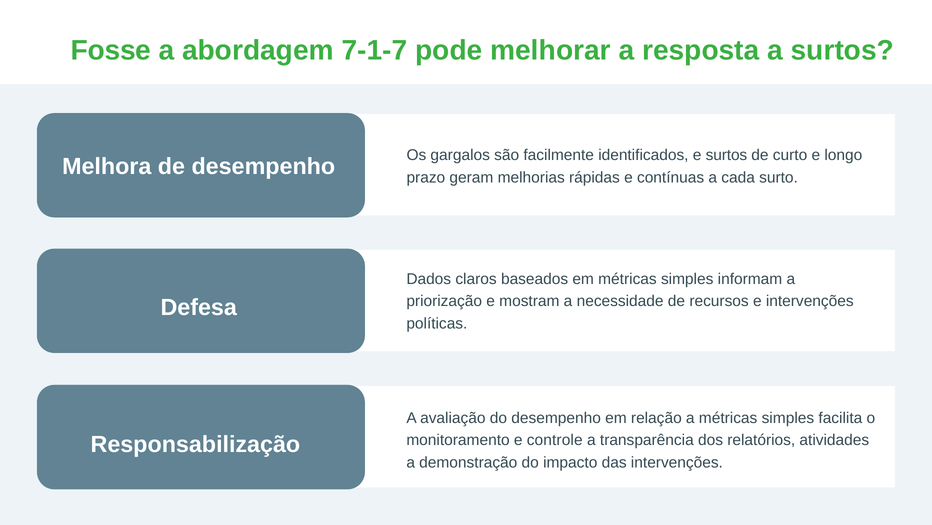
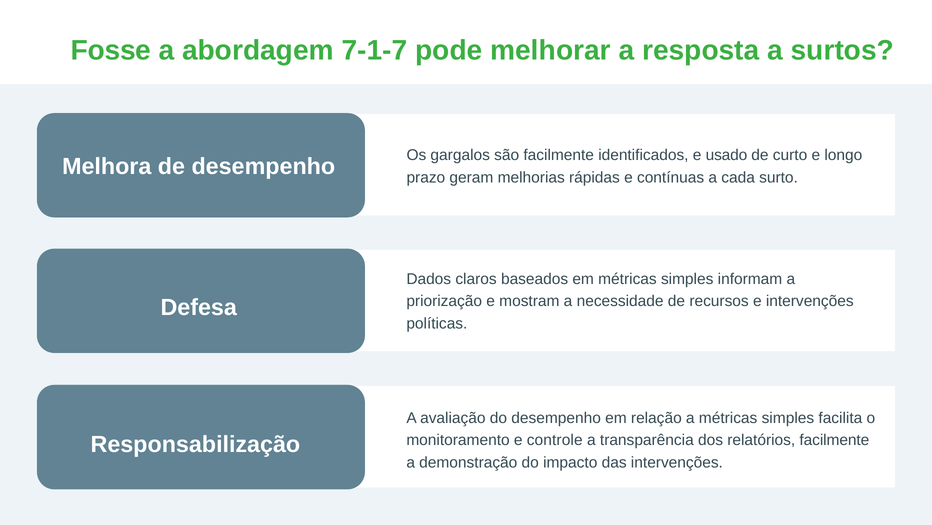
e surtos: surtos -> usado
relatórios atividades: atividades -> facilmente
